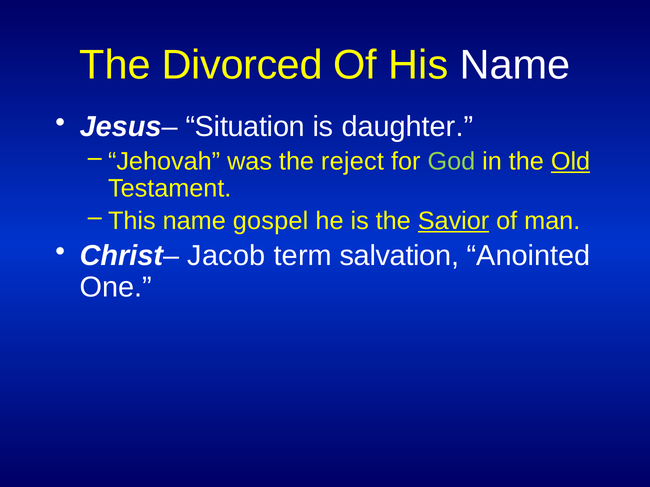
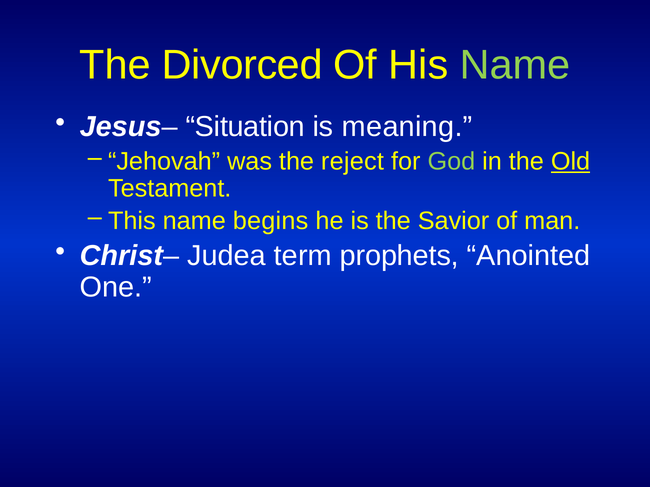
Name at (515, 65) colour: white -> light green
daughter: daughter -> meaning
gospel: gospel -> begins
Savior underline: present -> none
Jacob: Jacob -> Judea
salvation: salvation -> prophets
